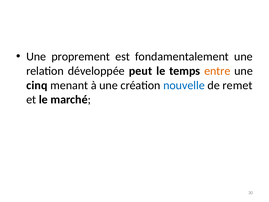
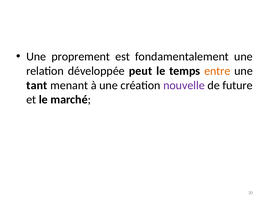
cinq: cinq -> tant
nouvelle colour: blue -> purple
remet: remet -> future
